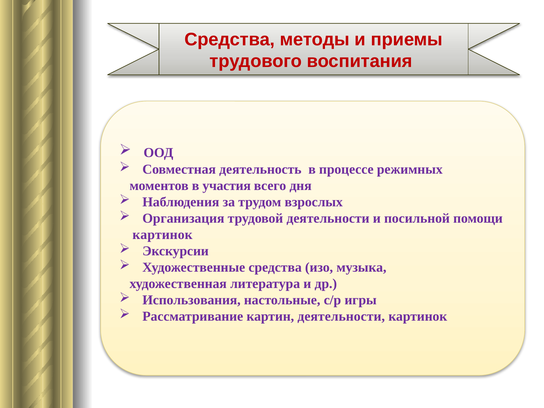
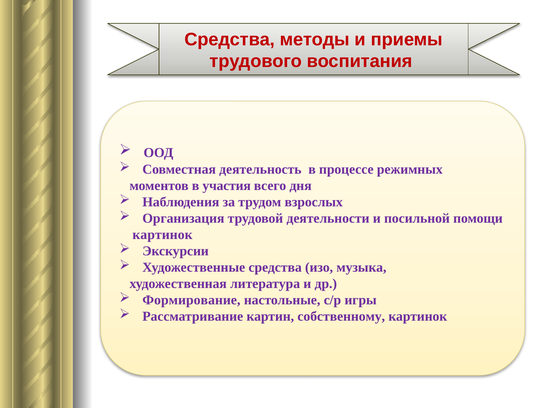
Использования: Использования -> Формирование
картин деятельности: деятельности -> собственному
